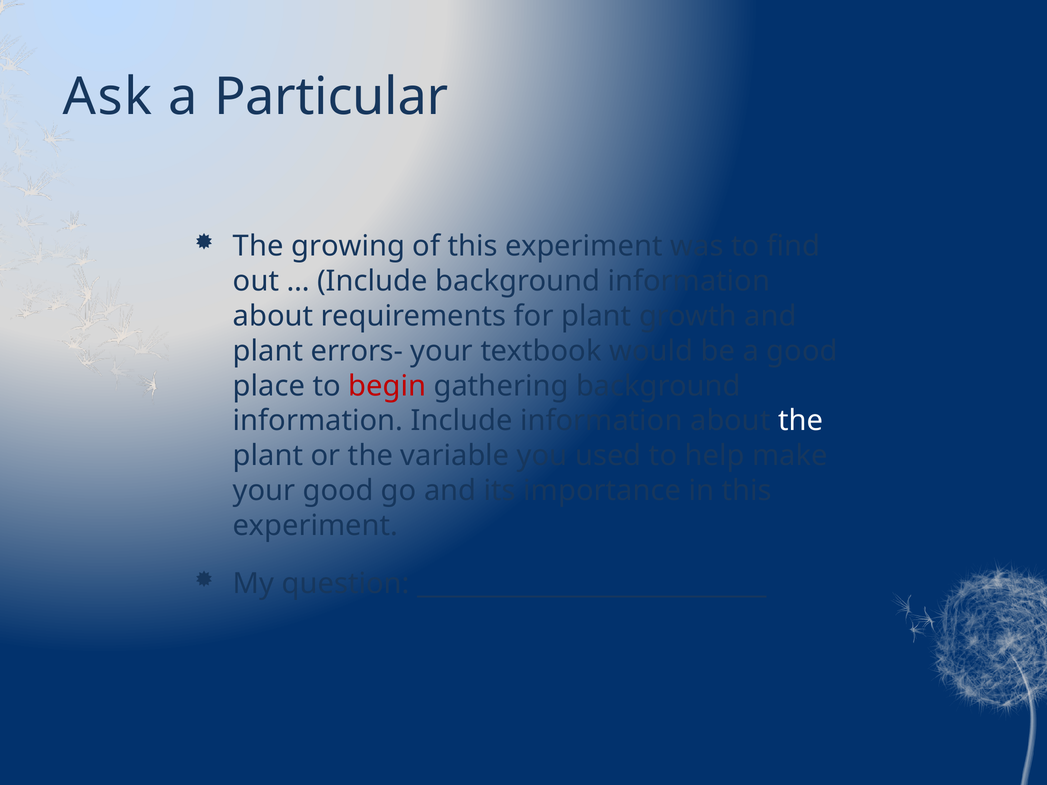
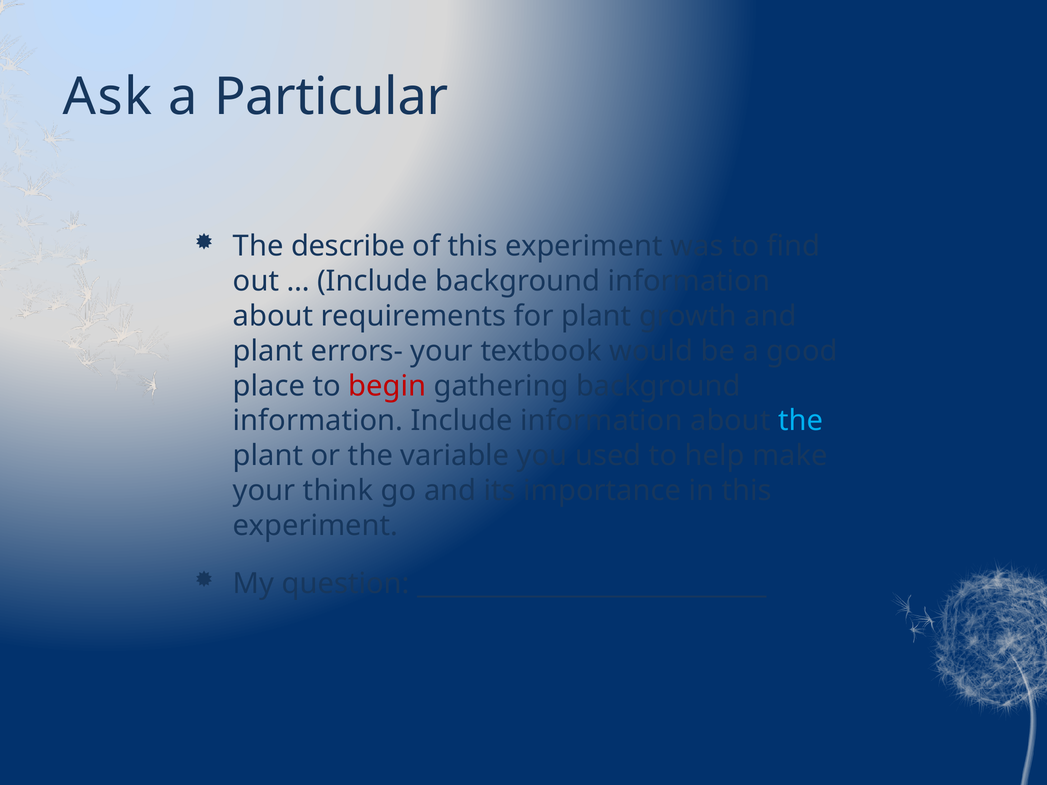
growing: growing -> describe
the at (801, 421) colour: white -> light blue
your good: good -> think
